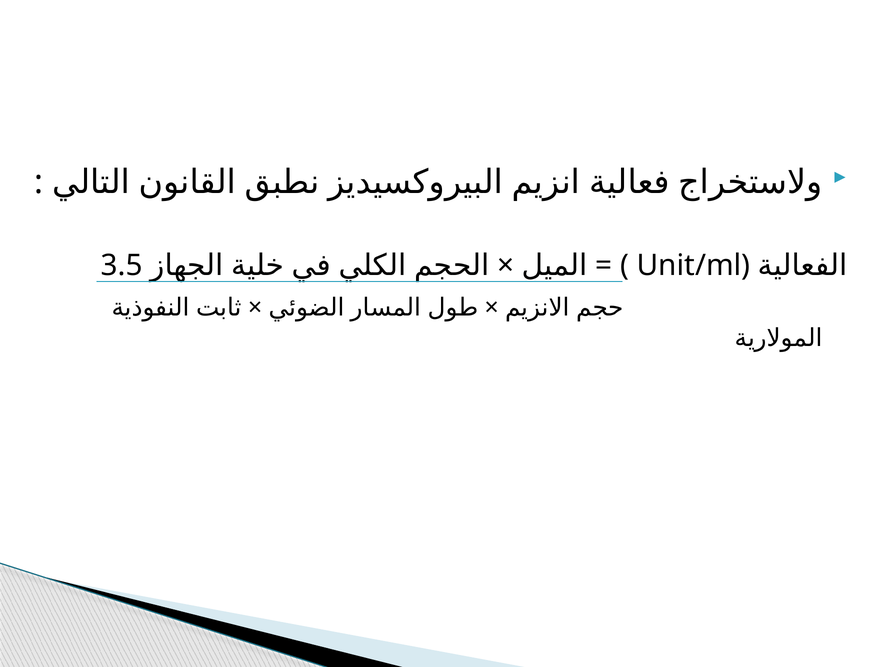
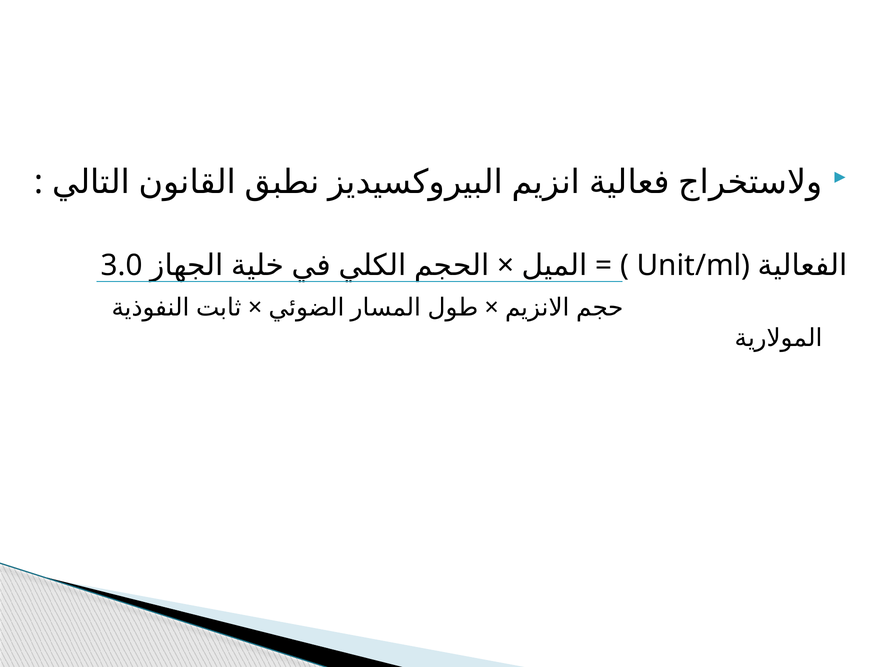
3.5: 3.5 -> 3.0
